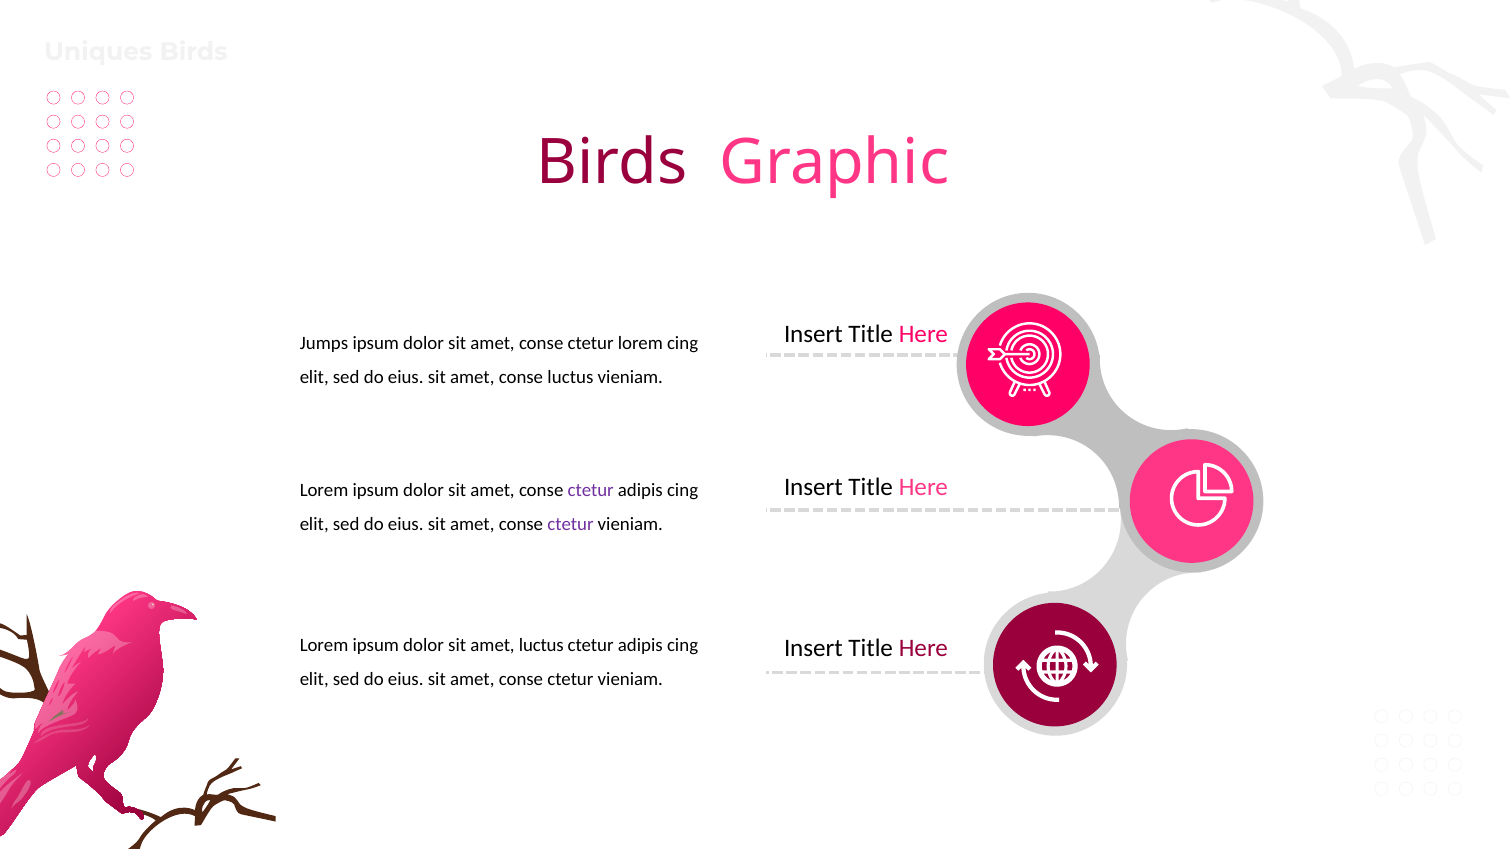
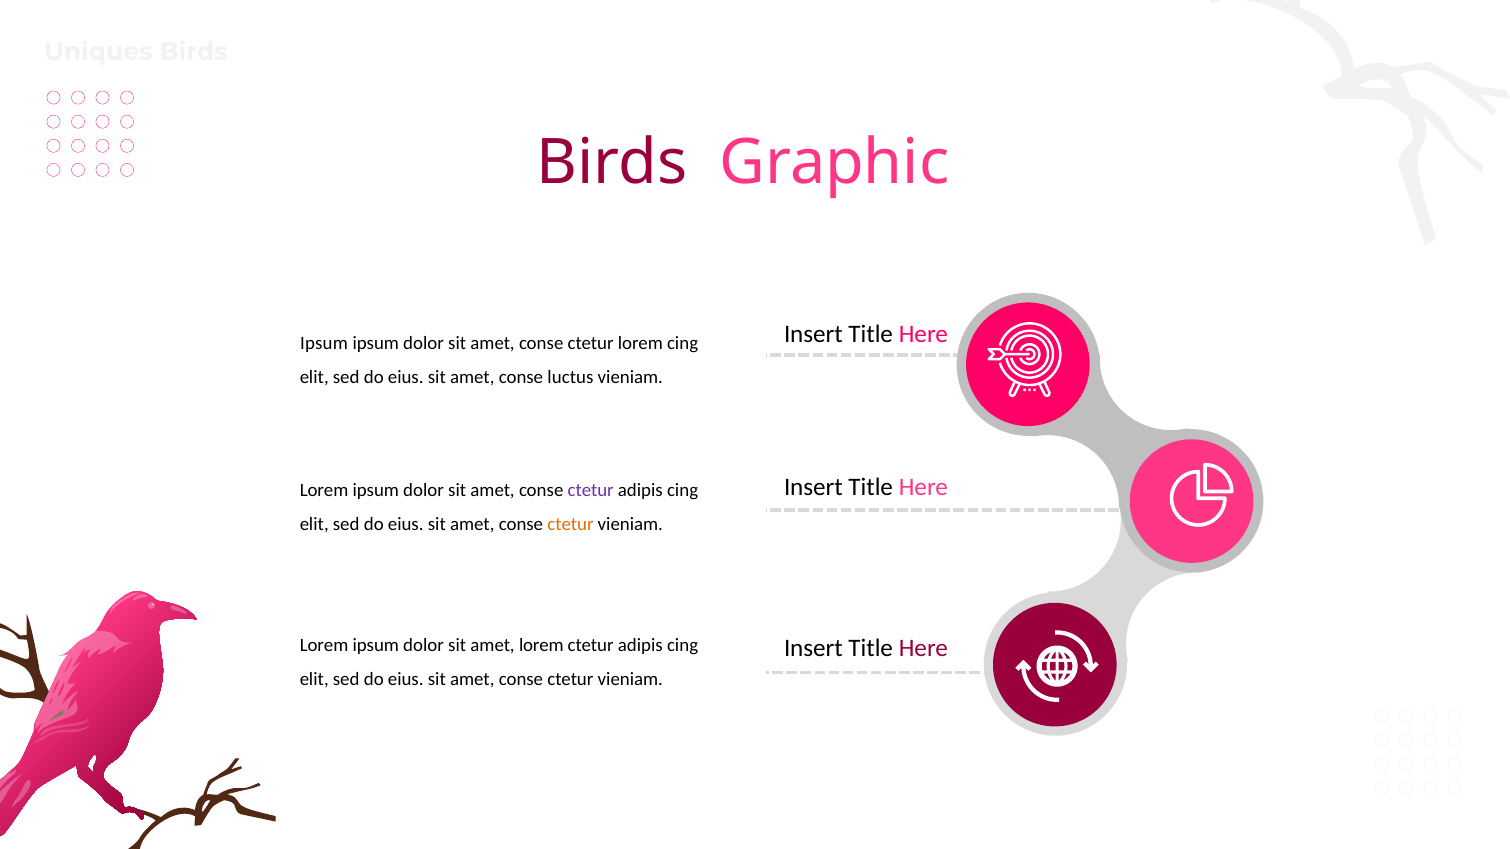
Jumps at (324, 343): Jumps -> Ipsum
ctetur at (571, 524) colour: purple -> orange
amet luctus: luctus -> lorem
